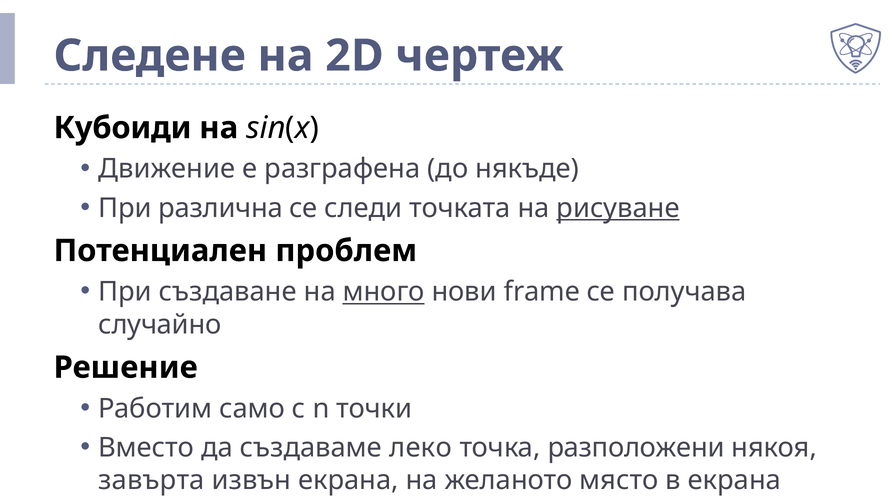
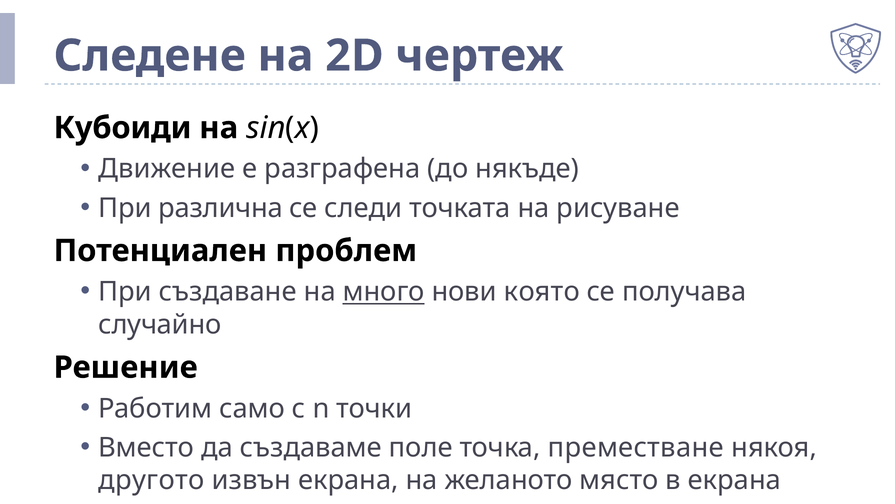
рисуване underline: present -> none
frame: frame -> която
леко: леко -> поле
разположени: разположени -> преместване
завърта: завърта -> другото
